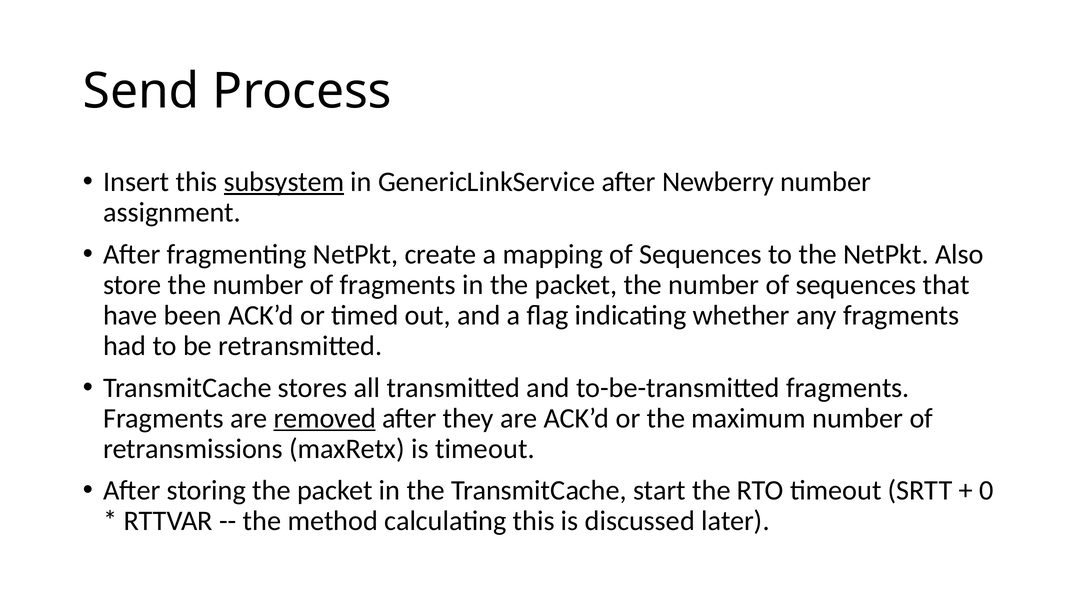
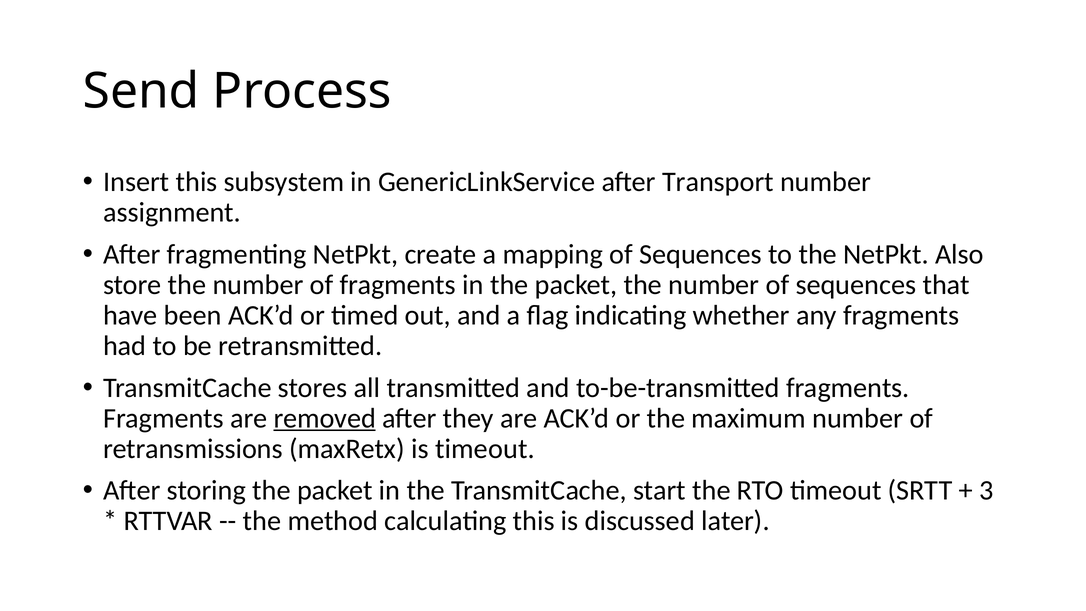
subsystem underline: present -> none
Newberry: Newberry -> Transport
0: 0 -> 3
